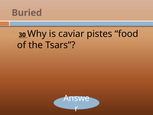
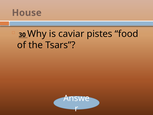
Buried: Buried -> House
